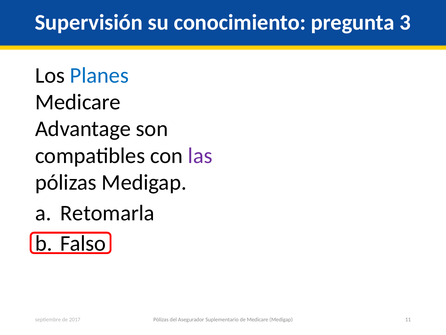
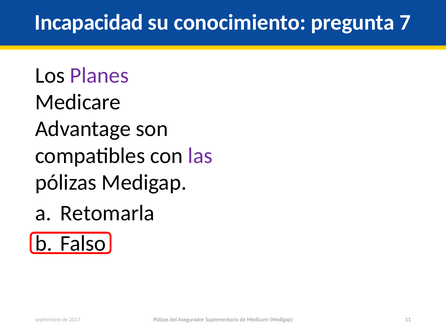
Supervisión: Supervisión -> Incapacidad
3: 3 -> 7
Planes colour: blue -> purple
